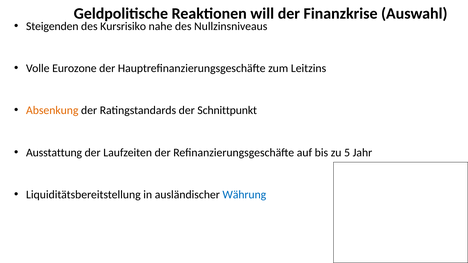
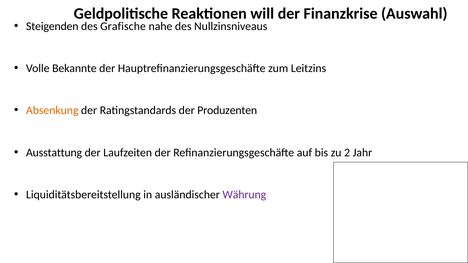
Kursrisiko: Kursrisiko -> Grafische
Eurozone: Eurozone -> Bekannte
Schnittpunkt: Schnittpunkt -> Produzenten
5: 5 -> 2
Währung colour: blue -> purple
